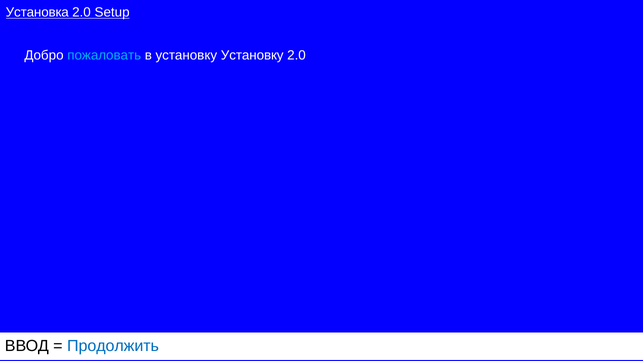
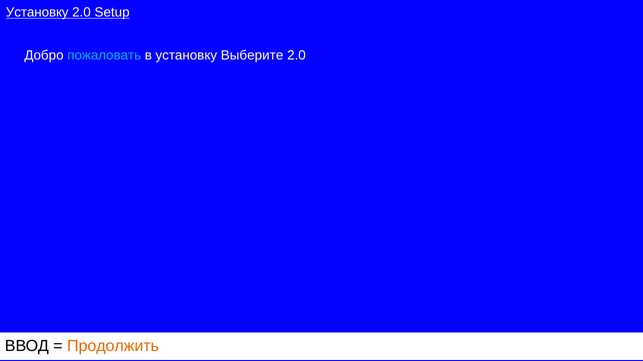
Установка at (37, 12): Установка -> Установку
установку Установку: Установку -> Выберите
Продолжить colour: blue -> orange
